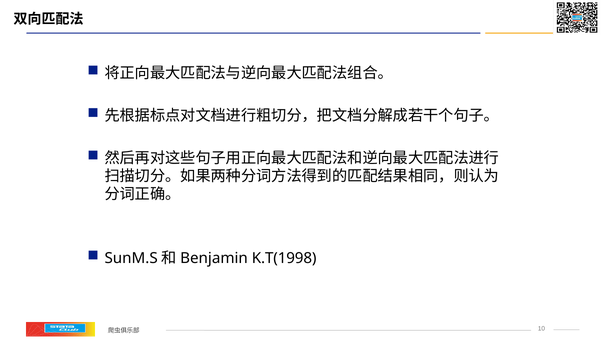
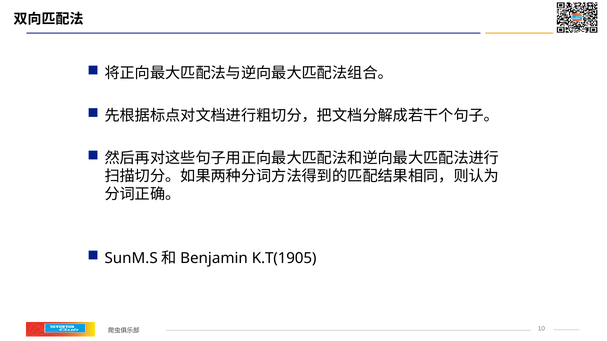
K.T(1998: K.T(1998 -> K.T(1905
